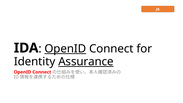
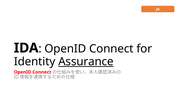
OpenID at (65, 49) underline: present -> none
